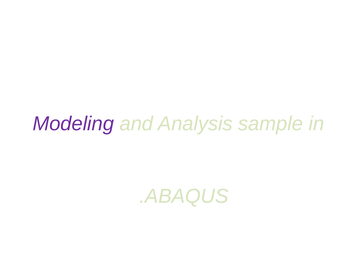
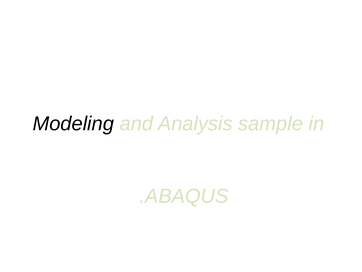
Modeling colour: purple -> black
